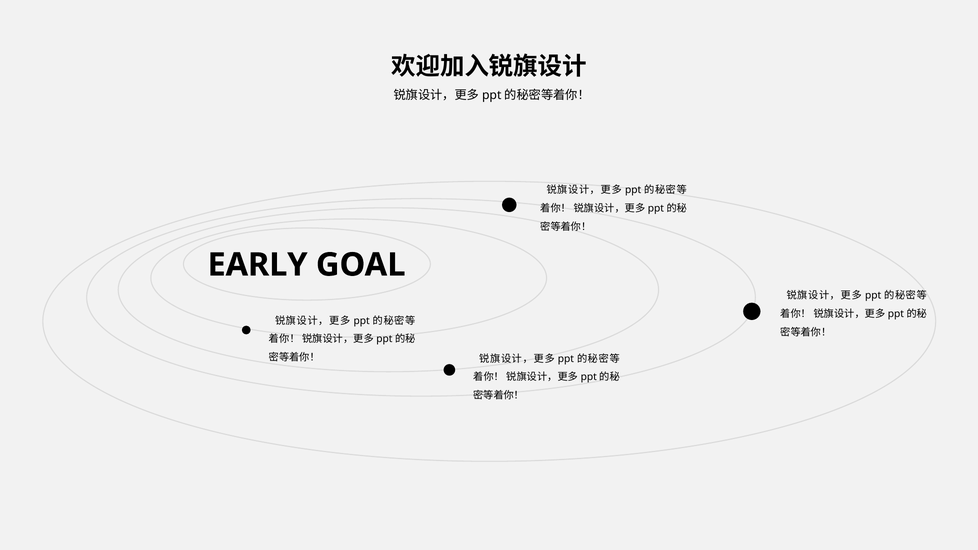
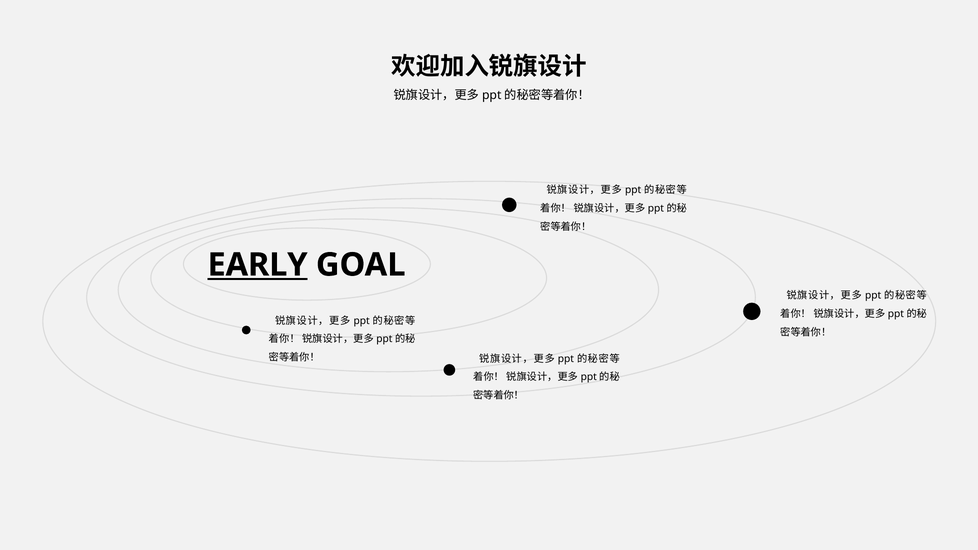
EARLY underline: none -> present
